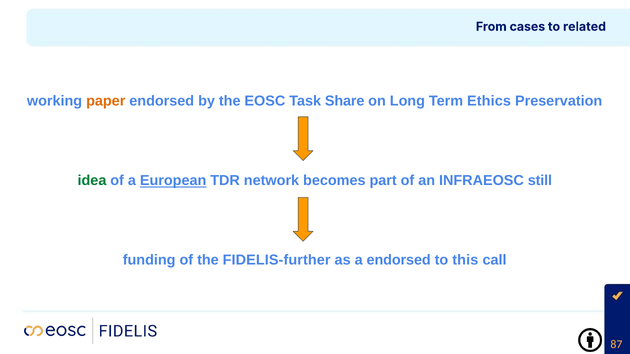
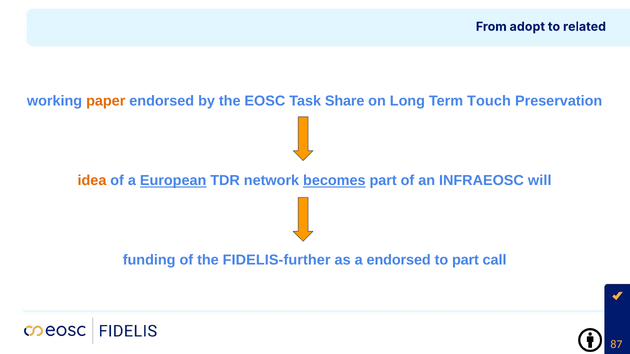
cases: cases -> adopt
Ethics: Ethics -> Touch
idea colour: green -> orange
becomes underline: none -> present
still: still -> will
to this: this -> part
